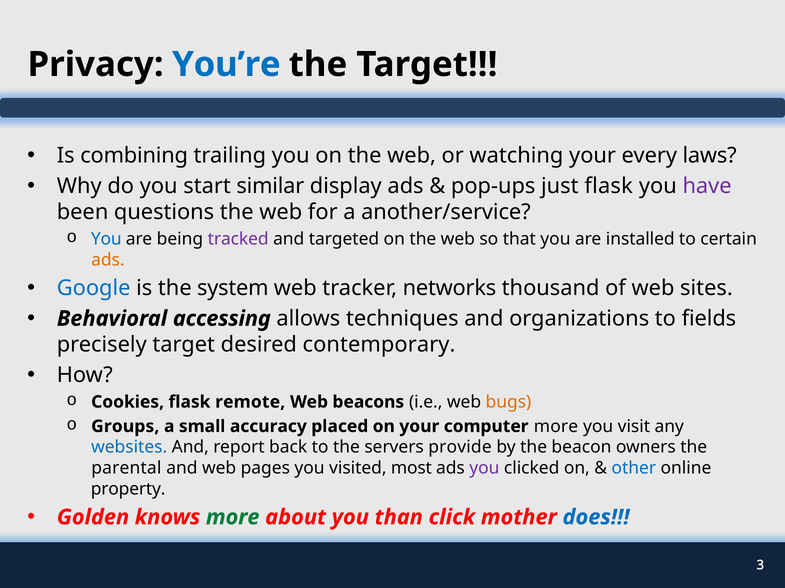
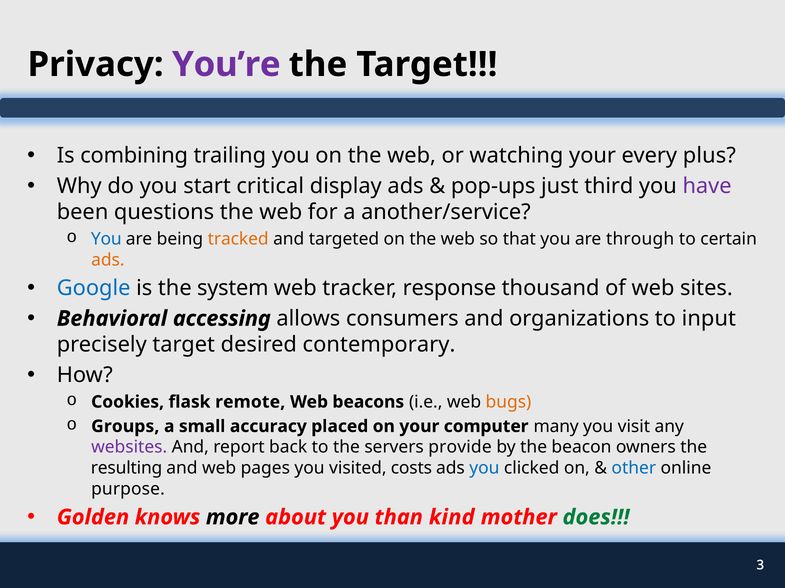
You’re colour: blue -> purple
laws: laws -> plus
similar: similar -> critical
just flask: flask -> third
tracked colour: purple -> orange
installed: installed -> through
networks: networks -> response
techniques: techniques -> consumers
fields: fields -> input
computer more: more -> many
websites colour: blue -> purple
parental: parental -> resulting
most: most -> costs
you at (484, 469) colour: purple -> blue
property: property -> purpose
more at (233, 518) colour: green -> black
click: click -> kind
does colour: blue -> green
